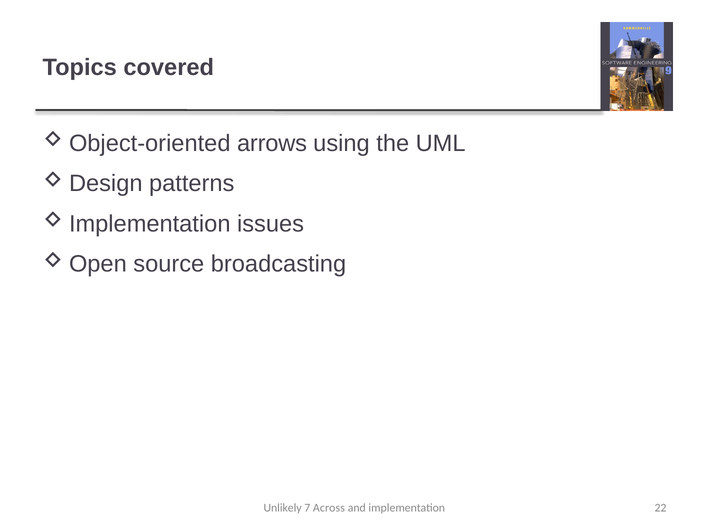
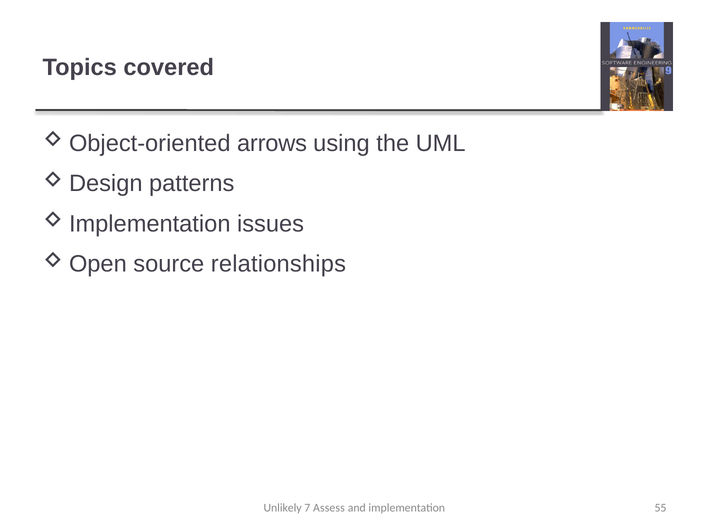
broadcasting: broadcasting -> relationships
Across: Across -> Assess
22: 22 -> 55
